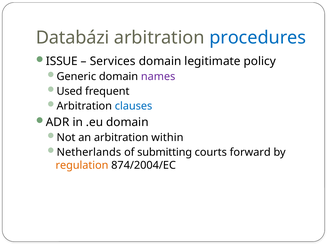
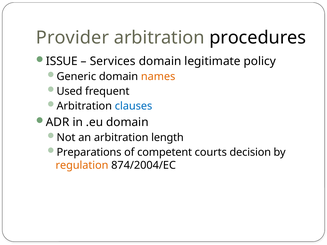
Databázi: Databázi -> Provider
procedures colour: blue -> black
names colour: purple -> orange
within: within -> length
Netherlands: Netherlands -> Preparations
submitting: submitting -> competent
forward: forward -> decision
